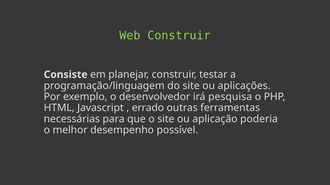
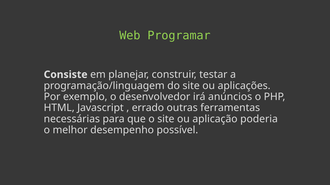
Web Construir: Construir -> Programar
pesquisa: pesquisa -> anúncios
